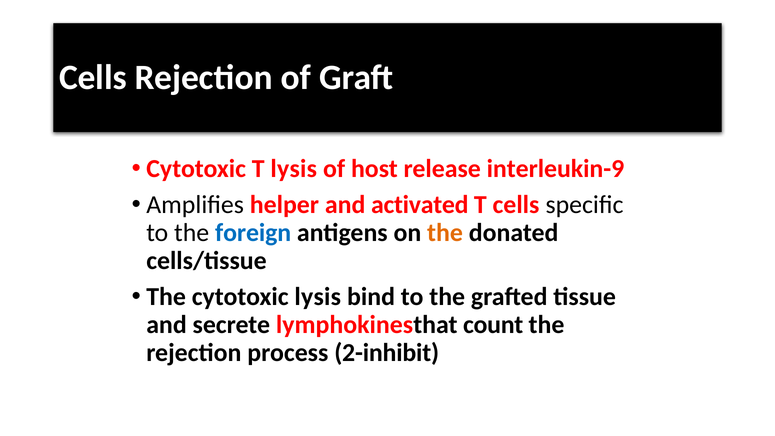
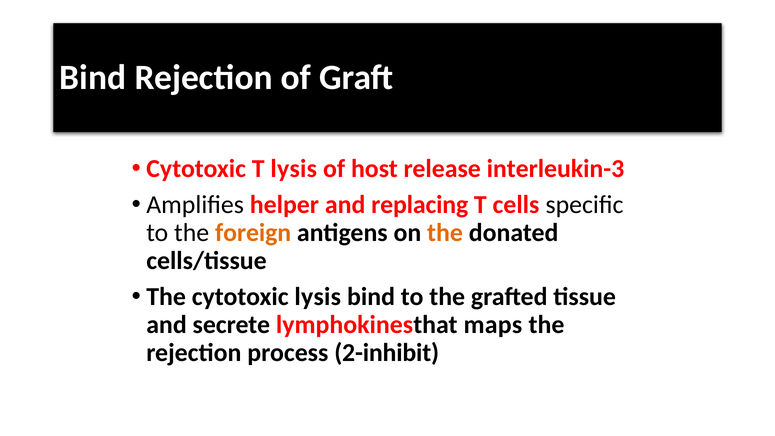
Cells at (93, 77): Cells -> Bind
interleukin-9: interleukin-9 -> interleukin-3
activated: activated -> replacing
foreign colour: blue -> orange
count: count -> maps
